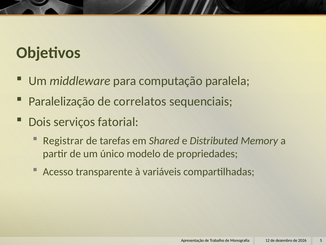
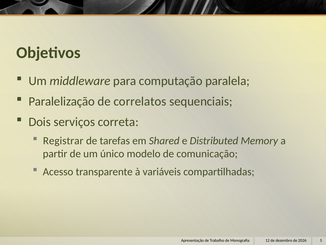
fatorial: fatorial -> correta
propriedades: propriedades -> comunicação
